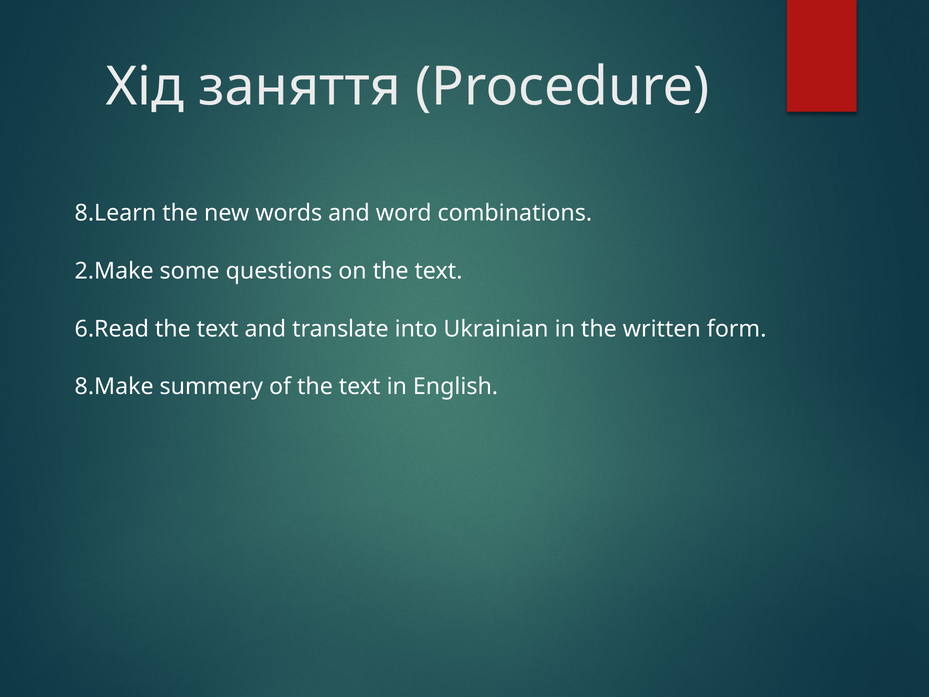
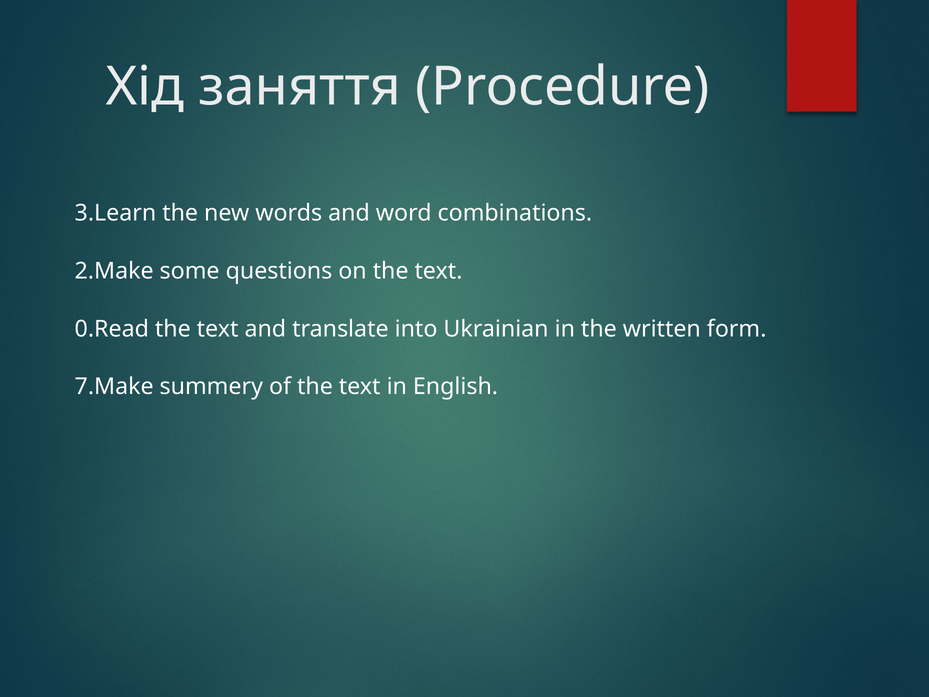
8.Learn: 8.Learn -> 3.Learn
6.Read: 6.Read -> 0.Read
8.Make: 8.Make -> 7.Make
